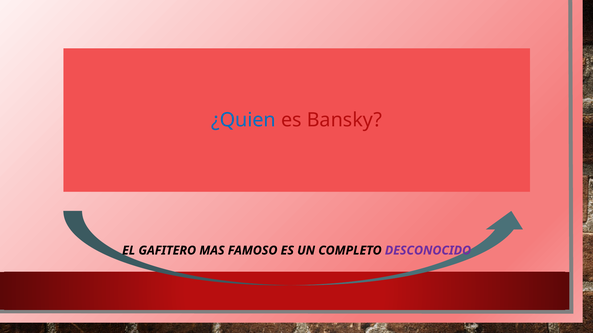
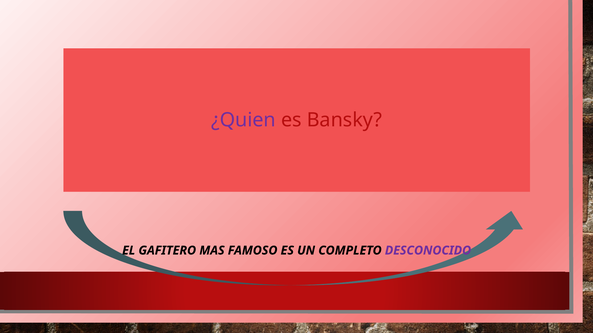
¿Quien colour: blue -> purple
